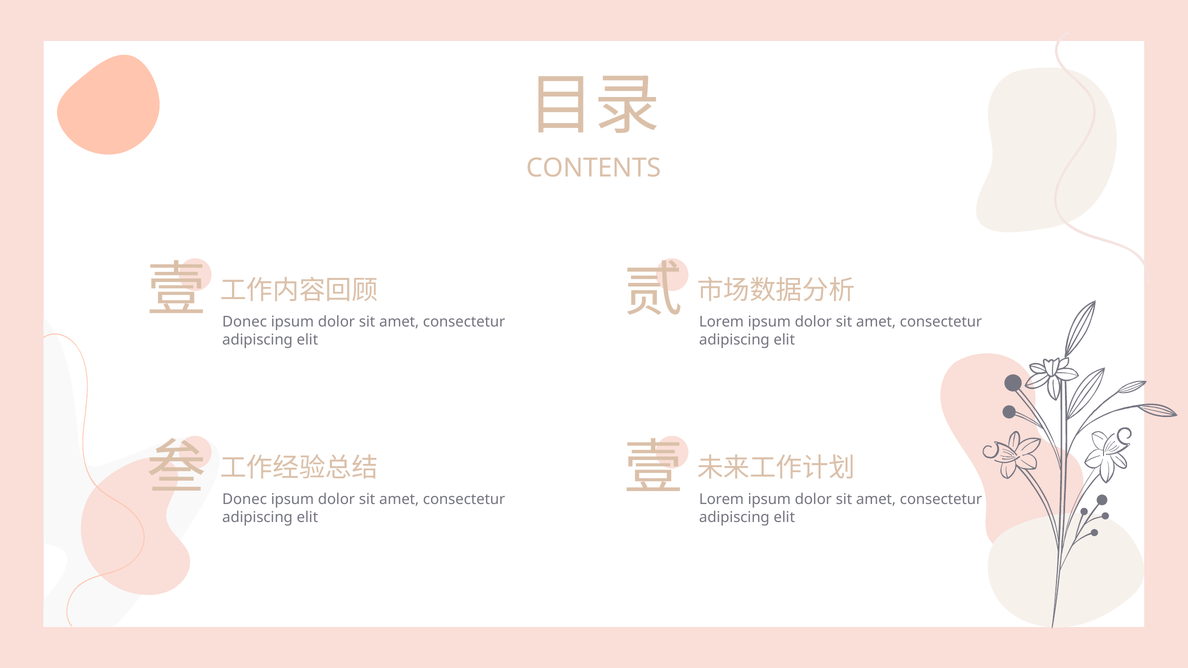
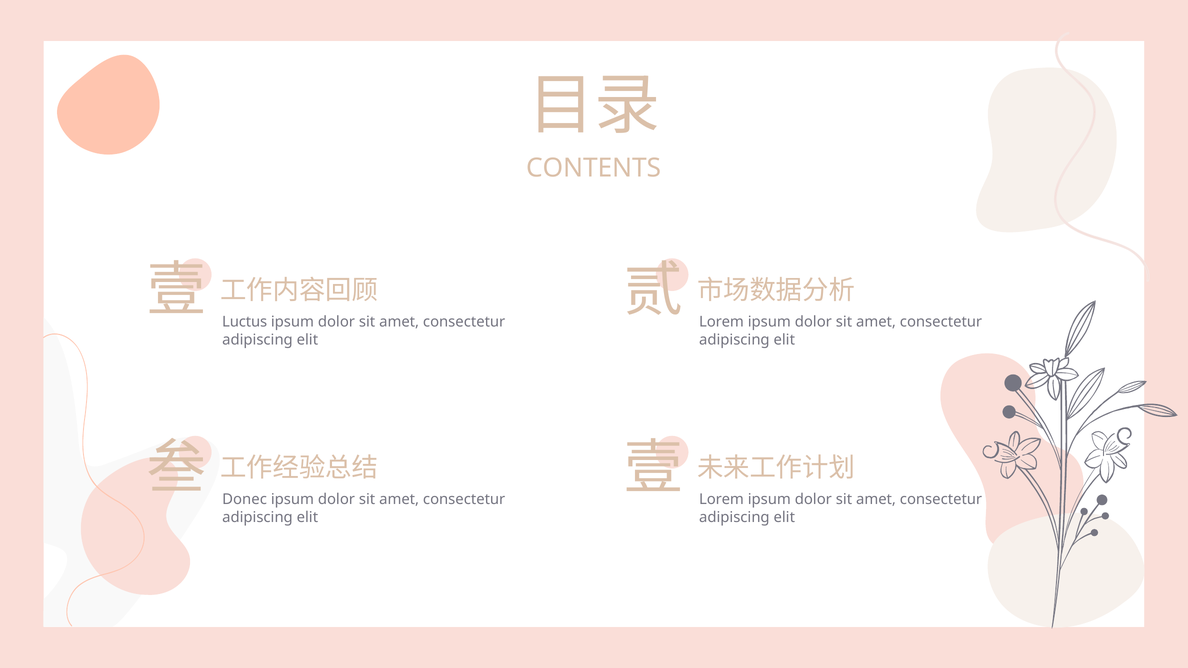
Donec at (245, 322): Donec -> Luctus
